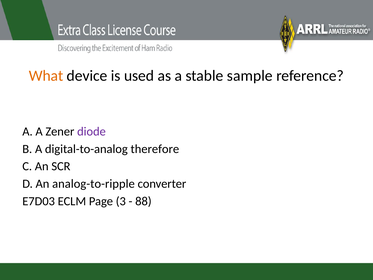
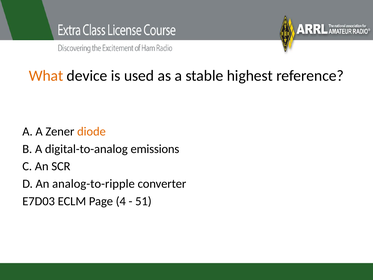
sample: sample -> highest
diode colour: purple -> orange
therefore: therefore -> emissions
3: 3 -> 4
88: 88 -> 51
